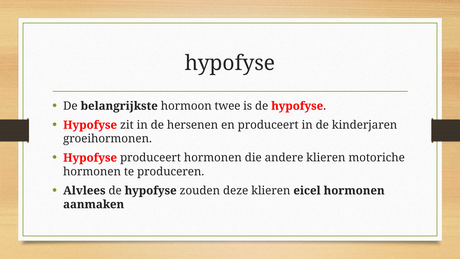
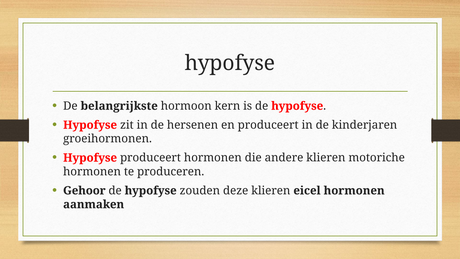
twee: twee -> kern
Alvlees: Alvlees -> Gehoor
